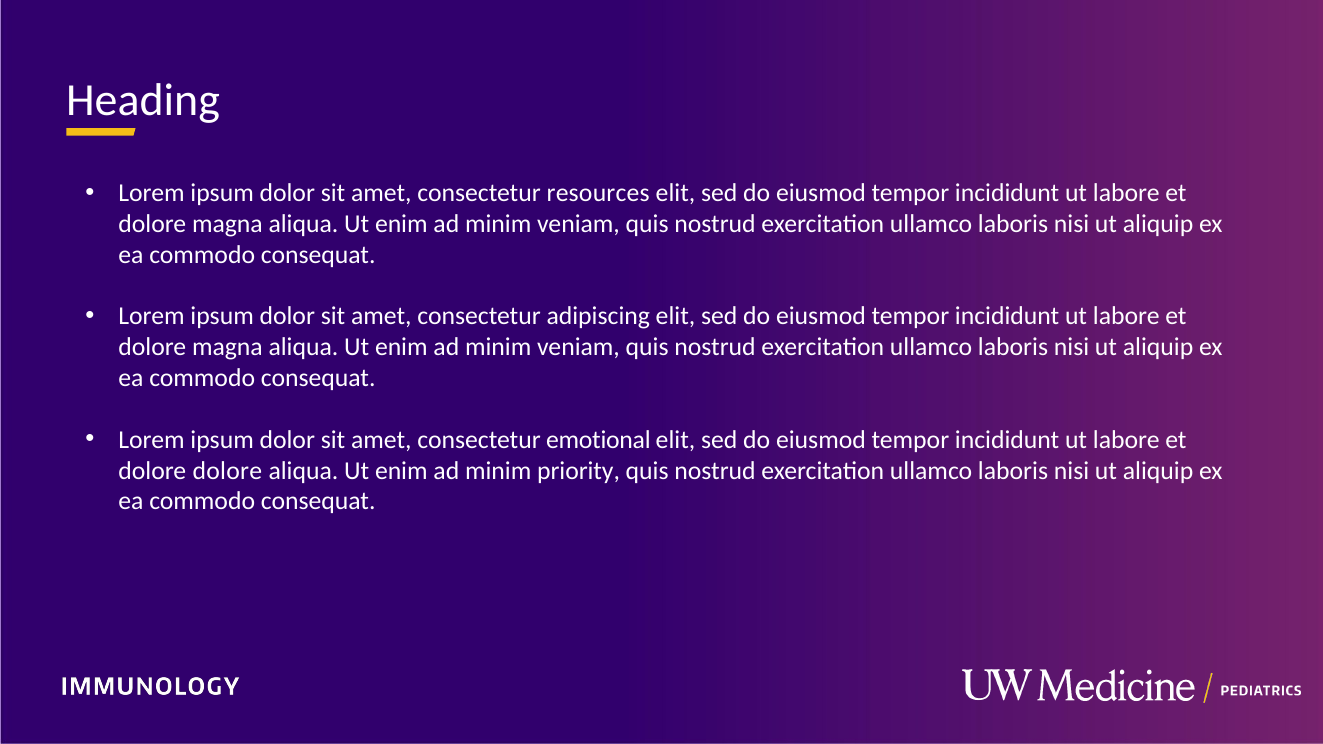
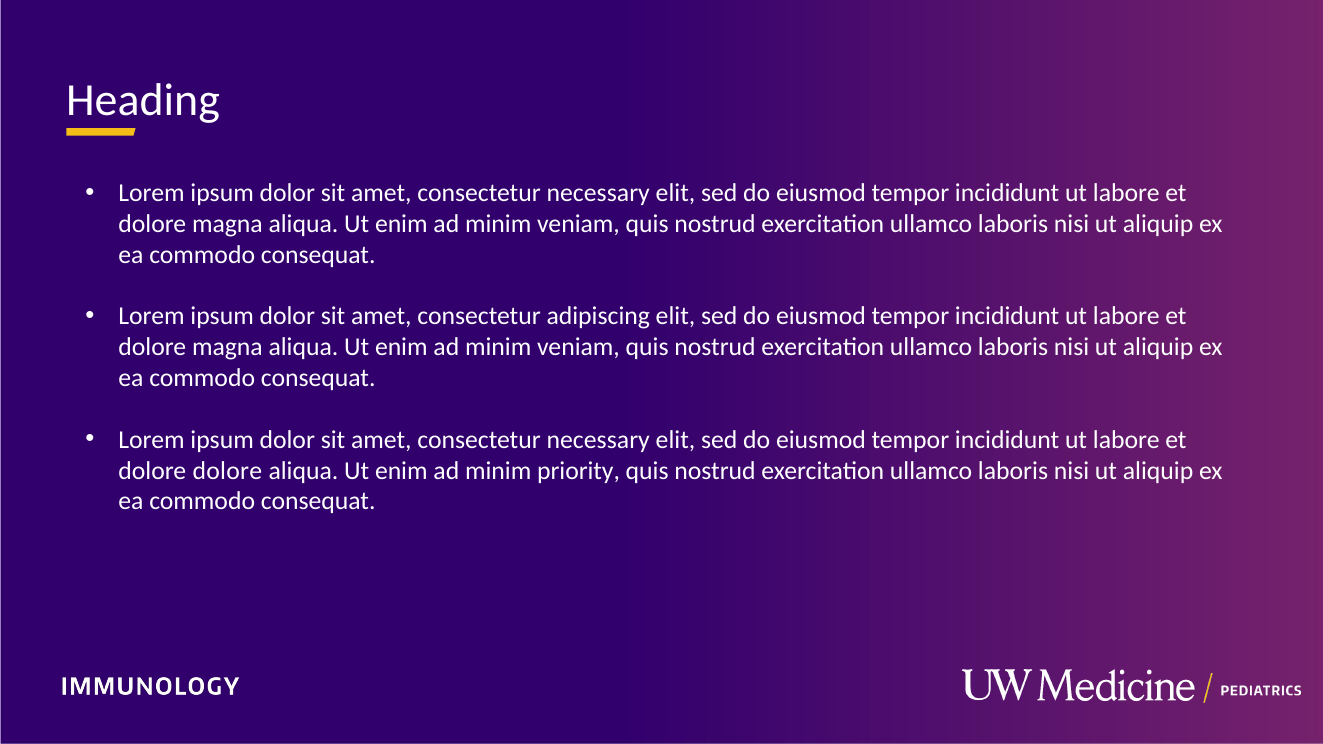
resources at (598, 193): resources -> necessary
emotional at (598, 440): emotional -> necessary
